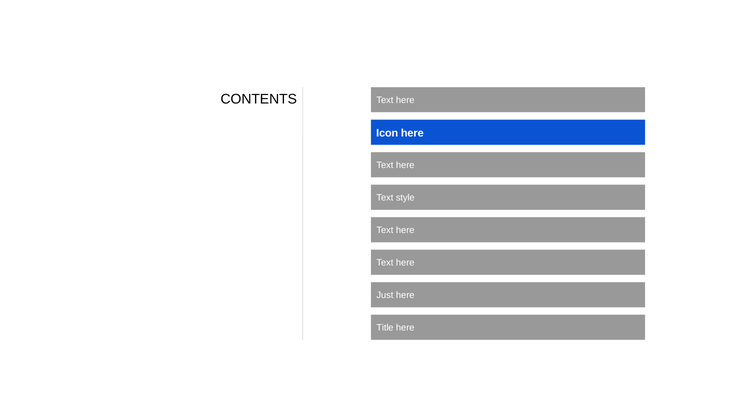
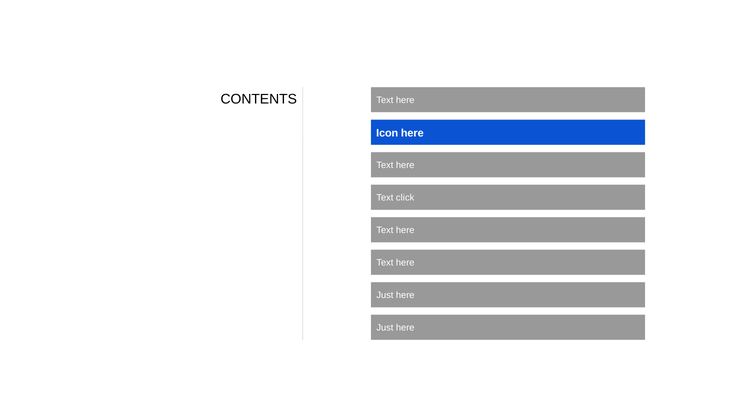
style: style -> click
Title at (385, 328): Title -> Just
